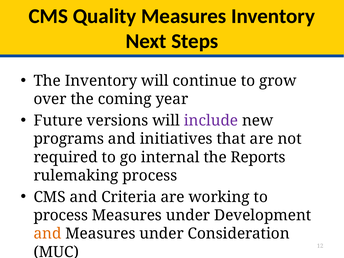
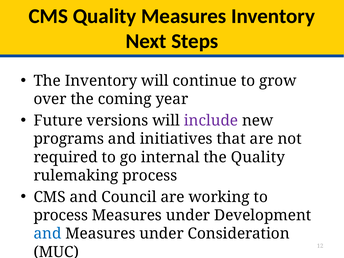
the Reports: Reports -> Quality
Criteria: Criteria -> Council
and at (47, 234) colour: orange -> blue
